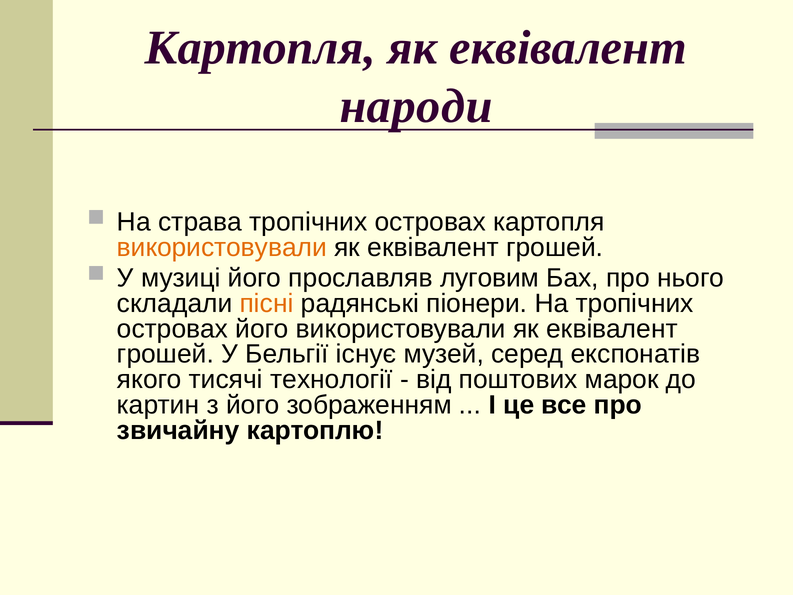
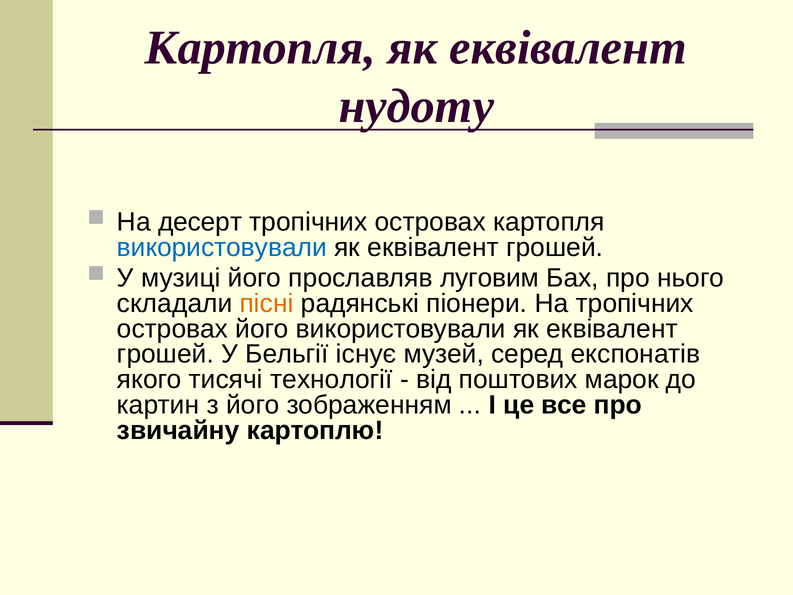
народи: народи -> нудоту
страва: страва -> десерт
використовували at (222, 247) colour: orange -> blue
